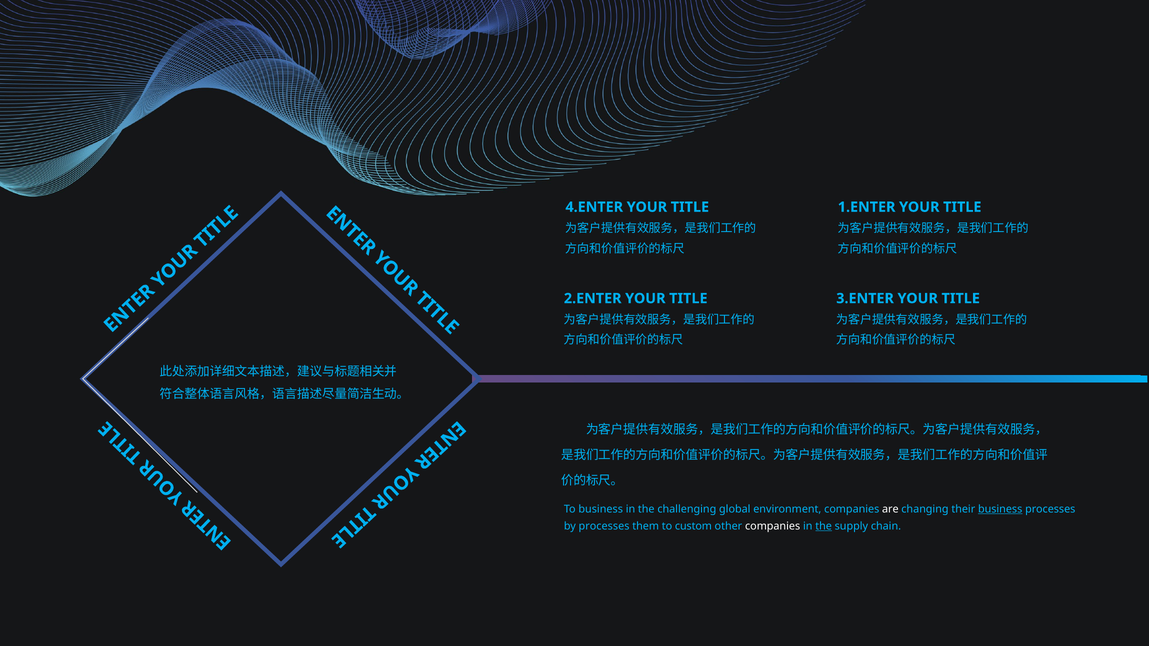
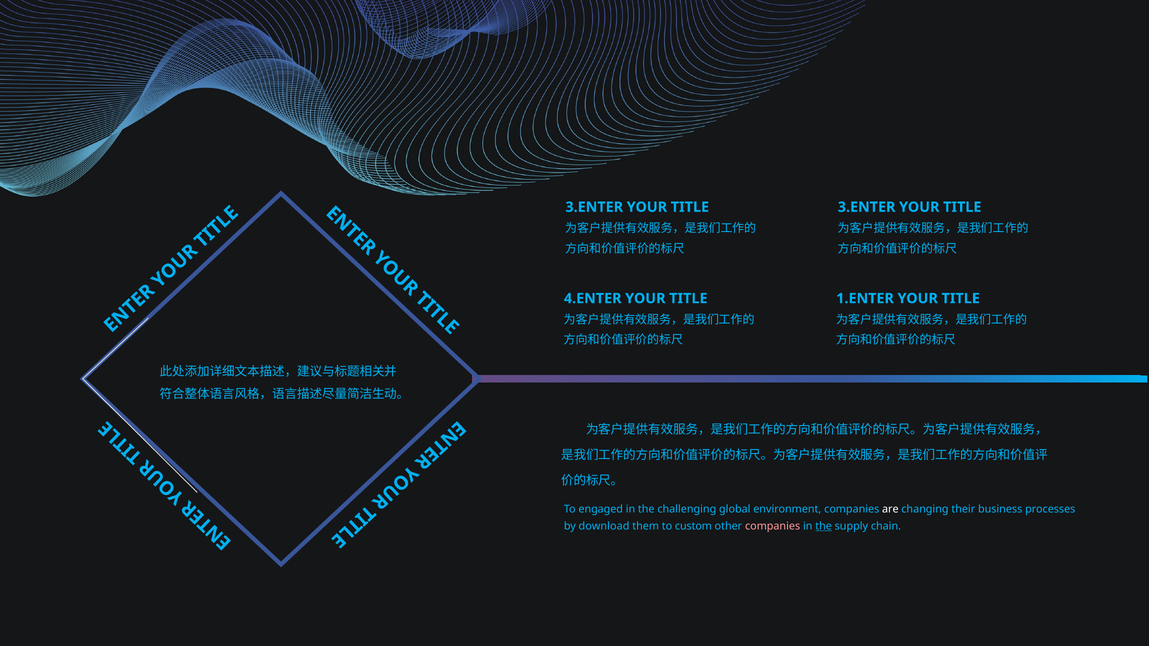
4.ENTER at (594, 207): 4.ENTER -> 3.ENTER
1.ENTER at (867, 207): 1.ENTER -> 3.ENTER
2.ENTER: 2.ENTER -> 4.ENTER
3.ENTER: 3.ENTER -> 1.ENTER
To business: business -> engaged
business at (1000, 509) underline: present -> none
by processes: processes -> download
companies at (773, 526) colour: white -> pink
